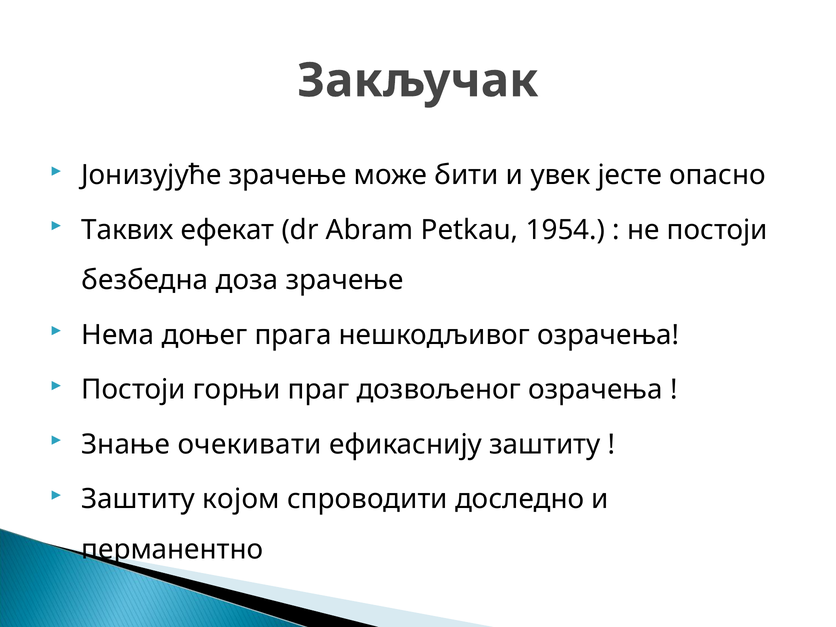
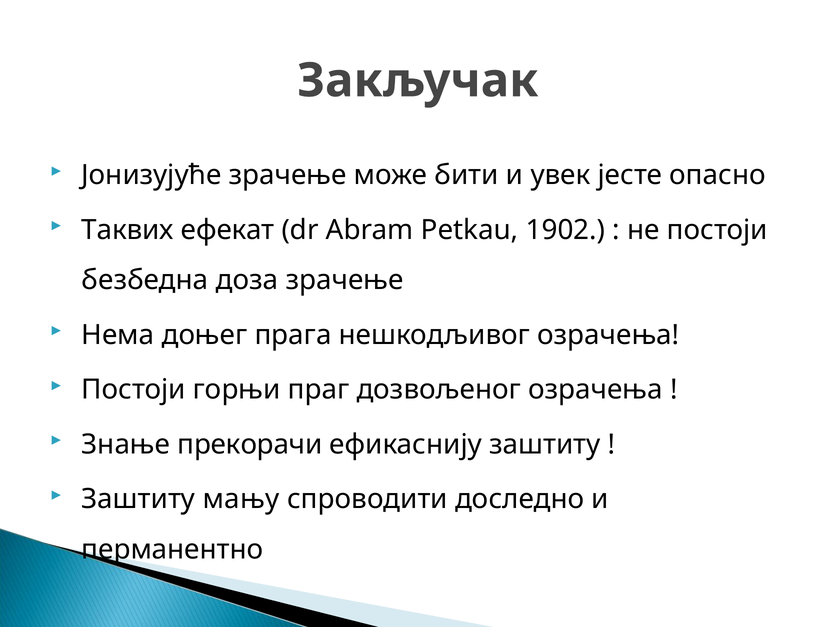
1954: 1954 -> 1902
очекивати: очекивати -> прекорачи
којом: којом -> мању
